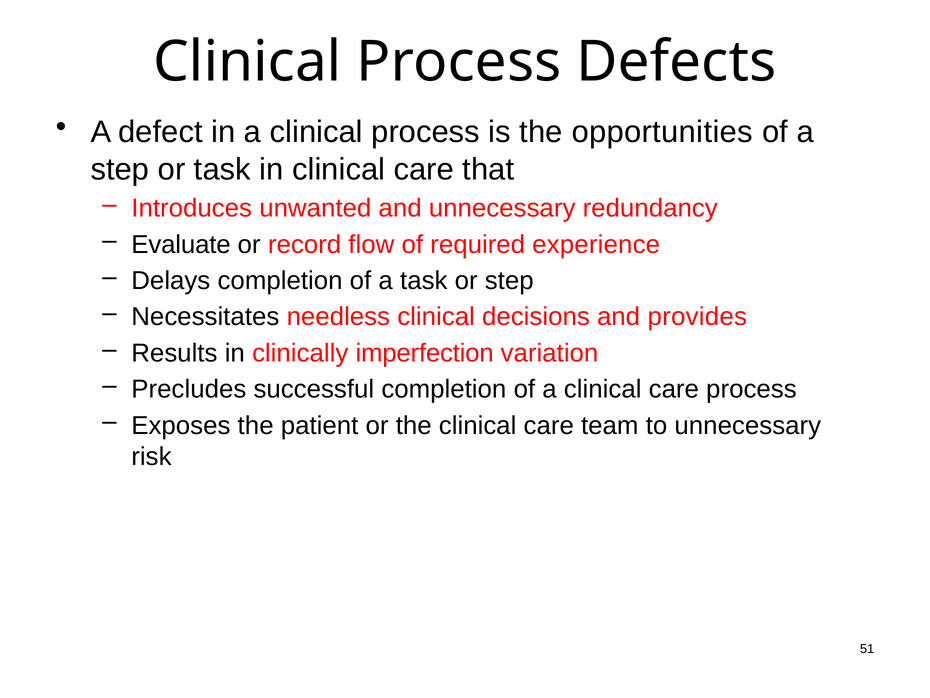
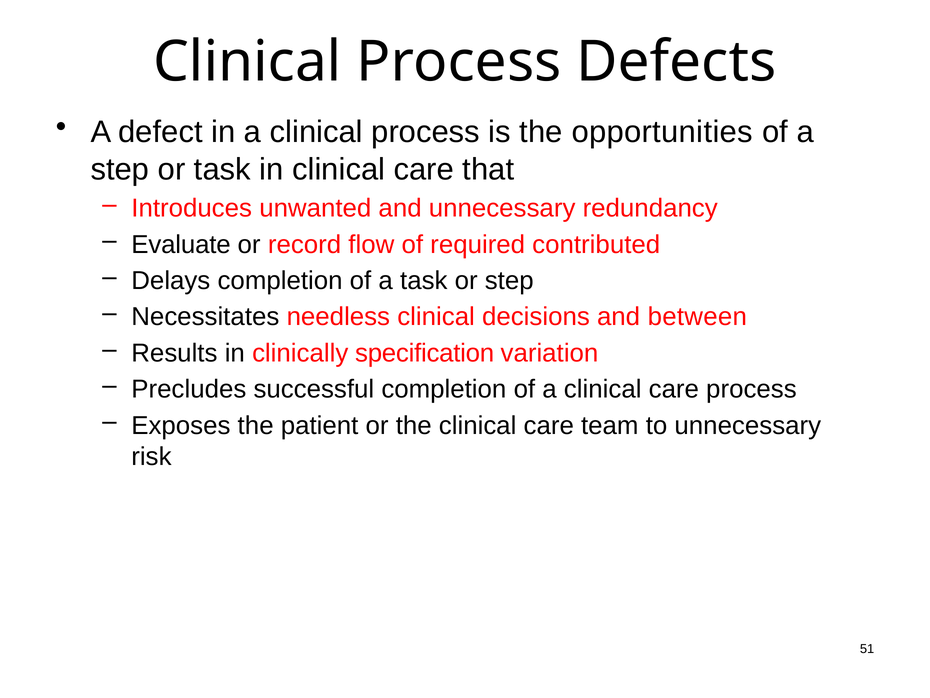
experience: experience -> contributed
provides: provides -> between
imperfection: imperfection -> specification
